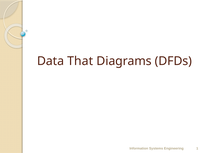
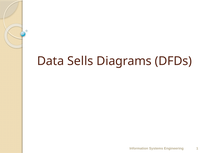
That: That -> Sells
